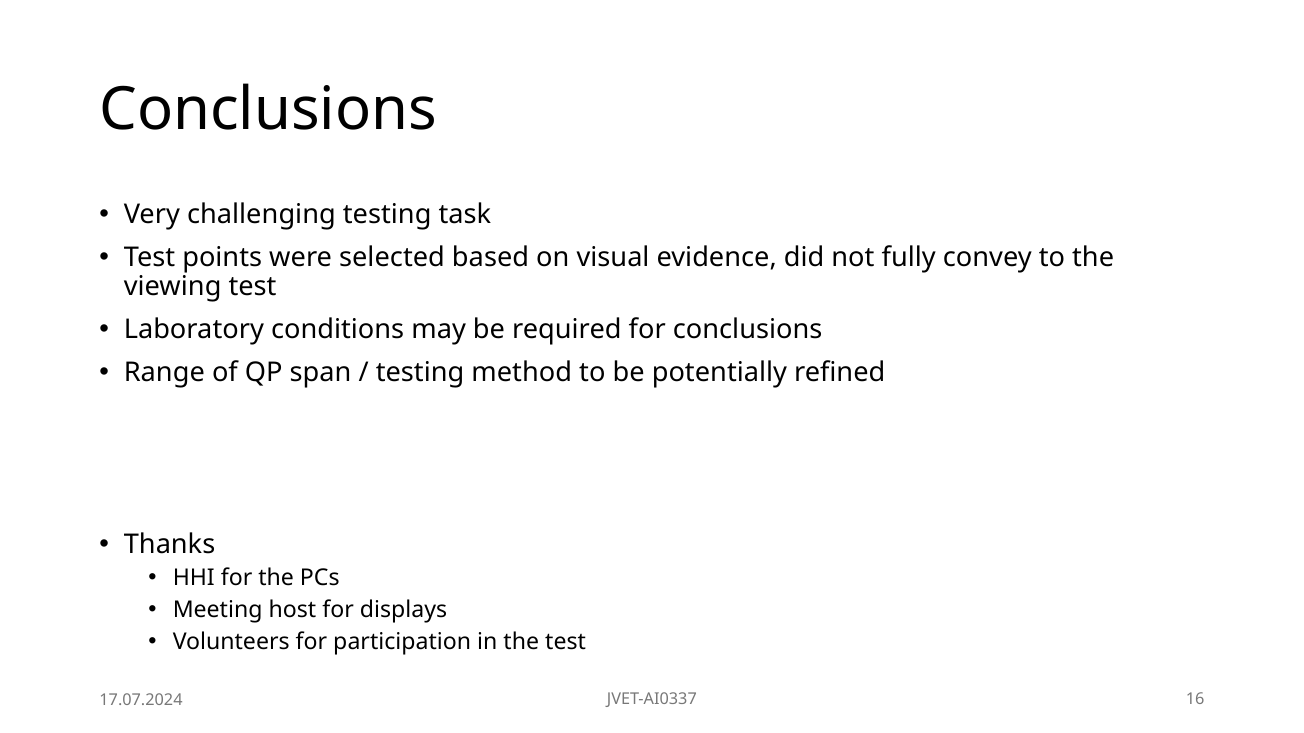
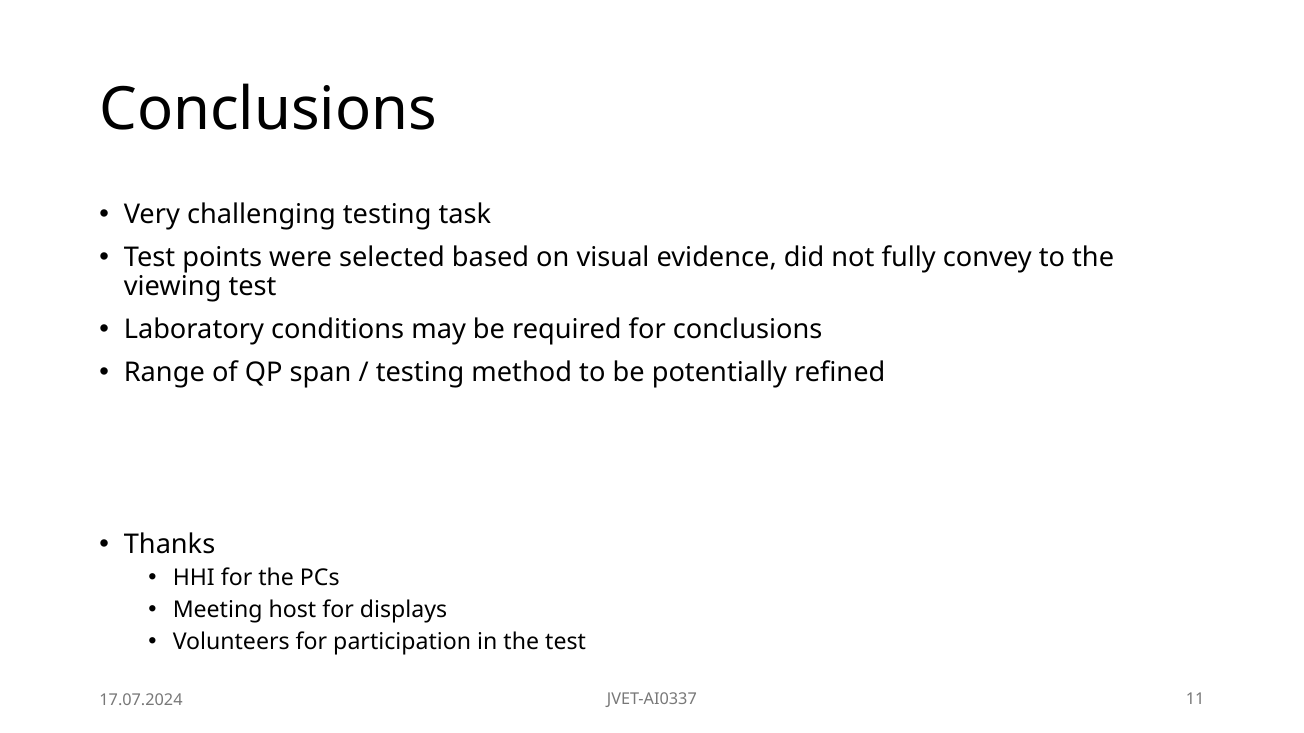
16: 16 -> 11
